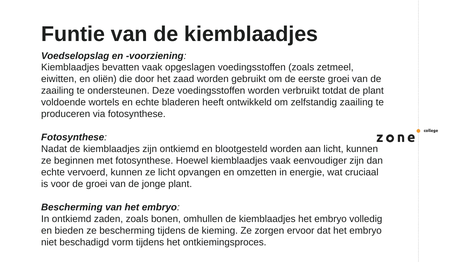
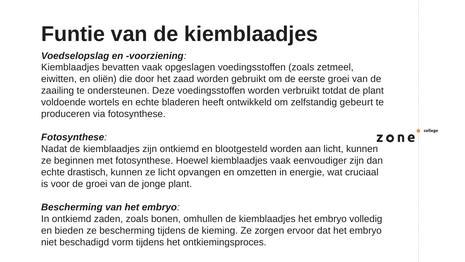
zelfstandig zaailing: zaailing -> gebeurt
vervoerd: vervoerd -> drastisch
